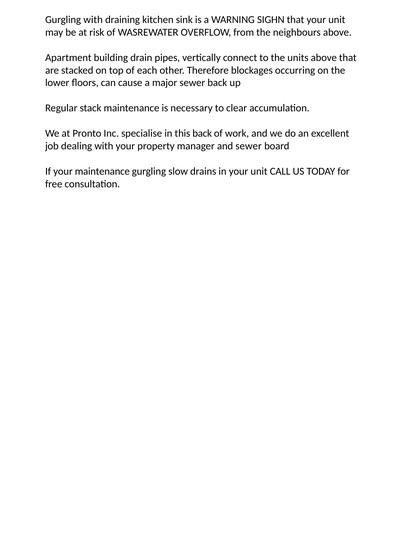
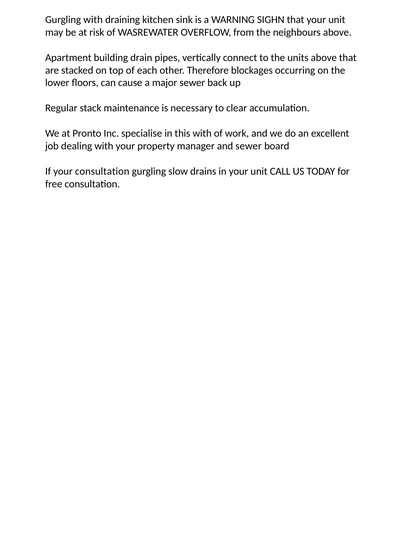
this back: back -> with
your maintenance: maintenance -> consultation
